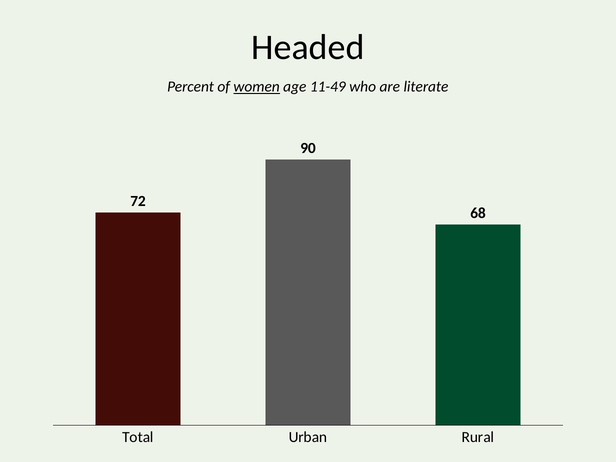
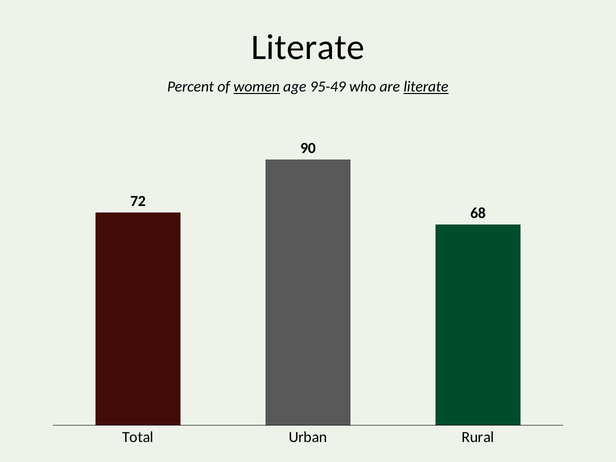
Headed at (308, 47): Headed -> Literate
11-49: 11-49 -> 95-49
literate at (426, 87) underline: none -> present
